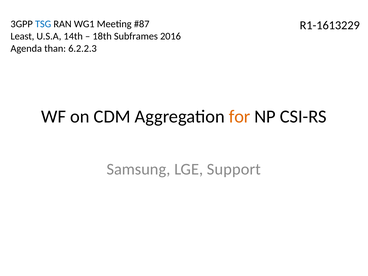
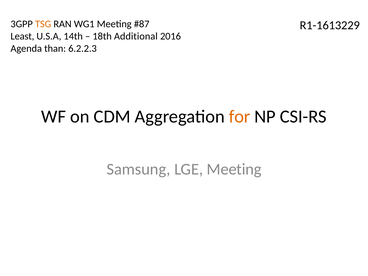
TSG colour: blue -> orange
Subframes: Subframes -> Additional
LGE Support: Support -> Meeting
